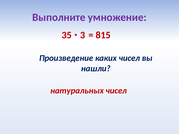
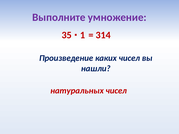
815: 815 -> 314
3: 3 -> 1
